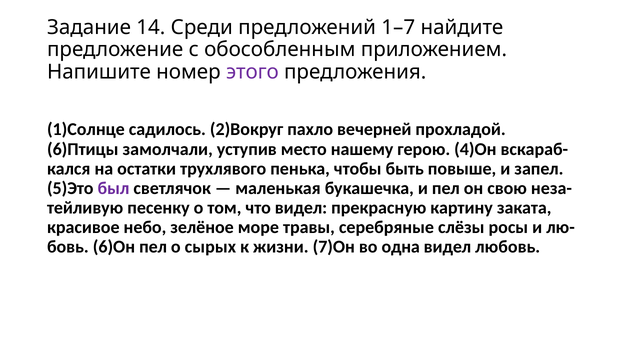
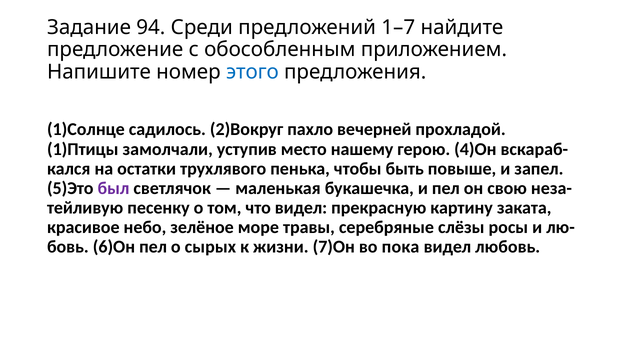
14: 14 -> 94
этого colour: purple -> blue
6)Птицы: 6)Птицы -> 1)Птицы
одна: одна -> пока
